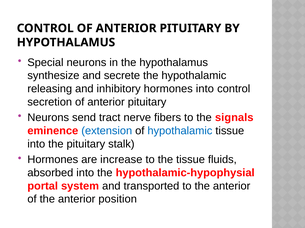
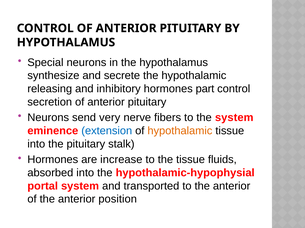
hormones into: into -> part
tract: tract -> very
the signals: signals -> system
hypothalamic at (180, 131) colour: blue -> orange
